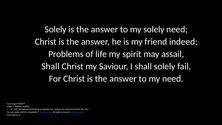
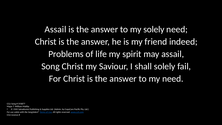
Solely at (56, 29): Solely -> Assail
Shall at (50, 66): Shall -> Song
